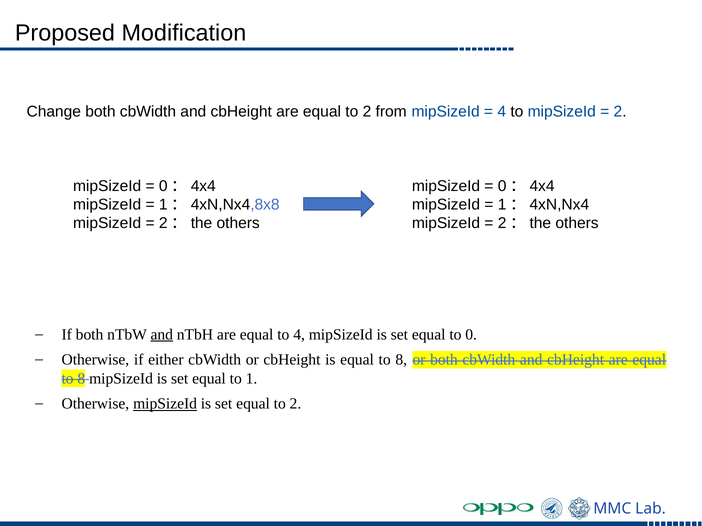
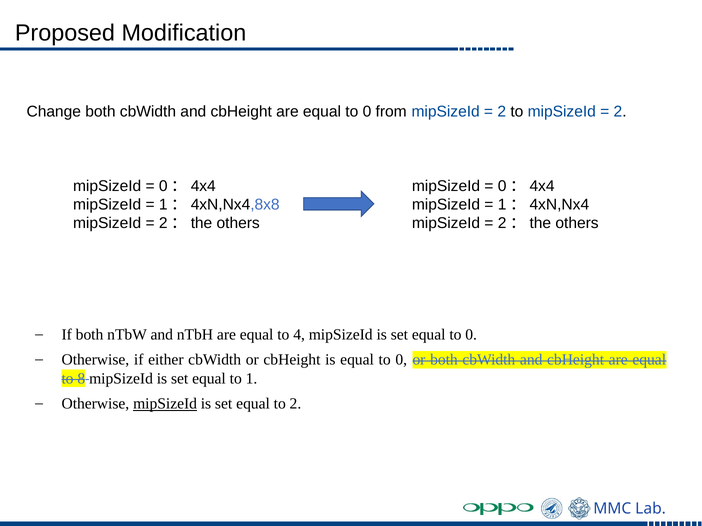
are equal to 2: 2 -> 0
4 at (502, 112): 4 -> 2
and at (162, 335) underline: present -> none
is equal to 8: 8 -> 0
